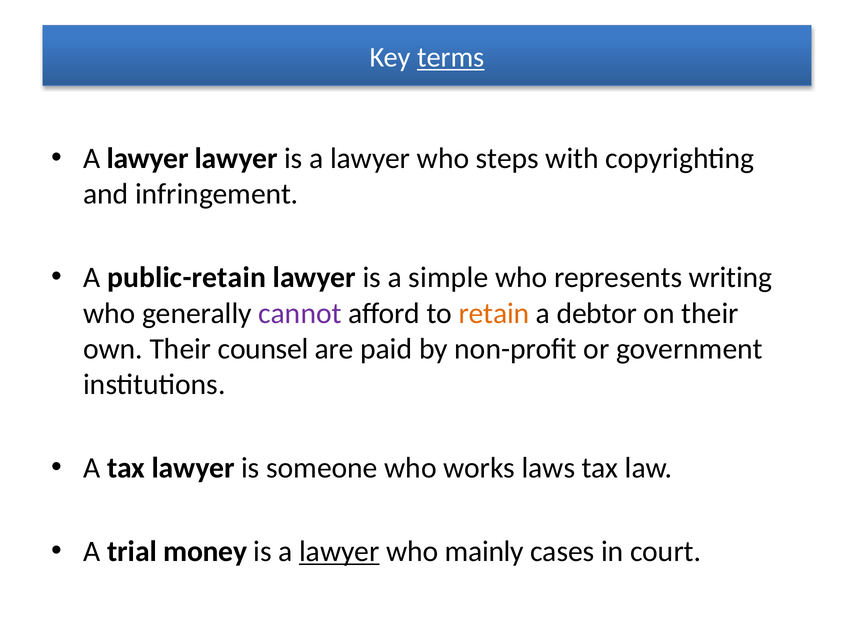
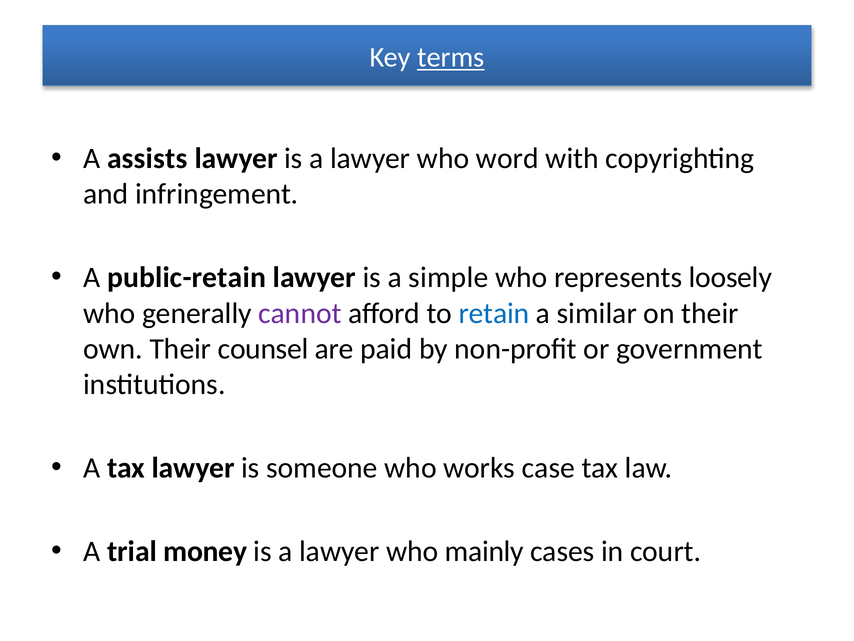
lawyer at (148, 158): lawyer -> assists
steps: steps -> word
writing: writing -> loosely
retain colour: orange -> blue
debtor: debtor -> similar
laws: laws -> case
lawyer at (339, 551) underline: present -> none
